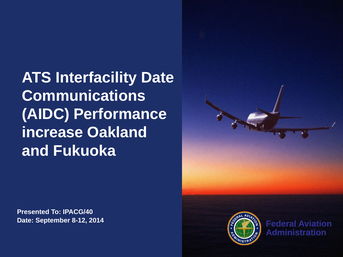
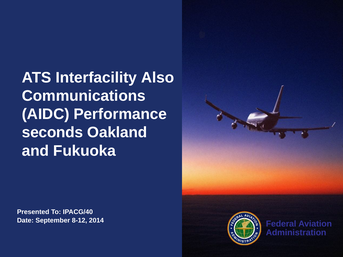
Interfacility Date: Date -> Also
increase: increase -> seconds
